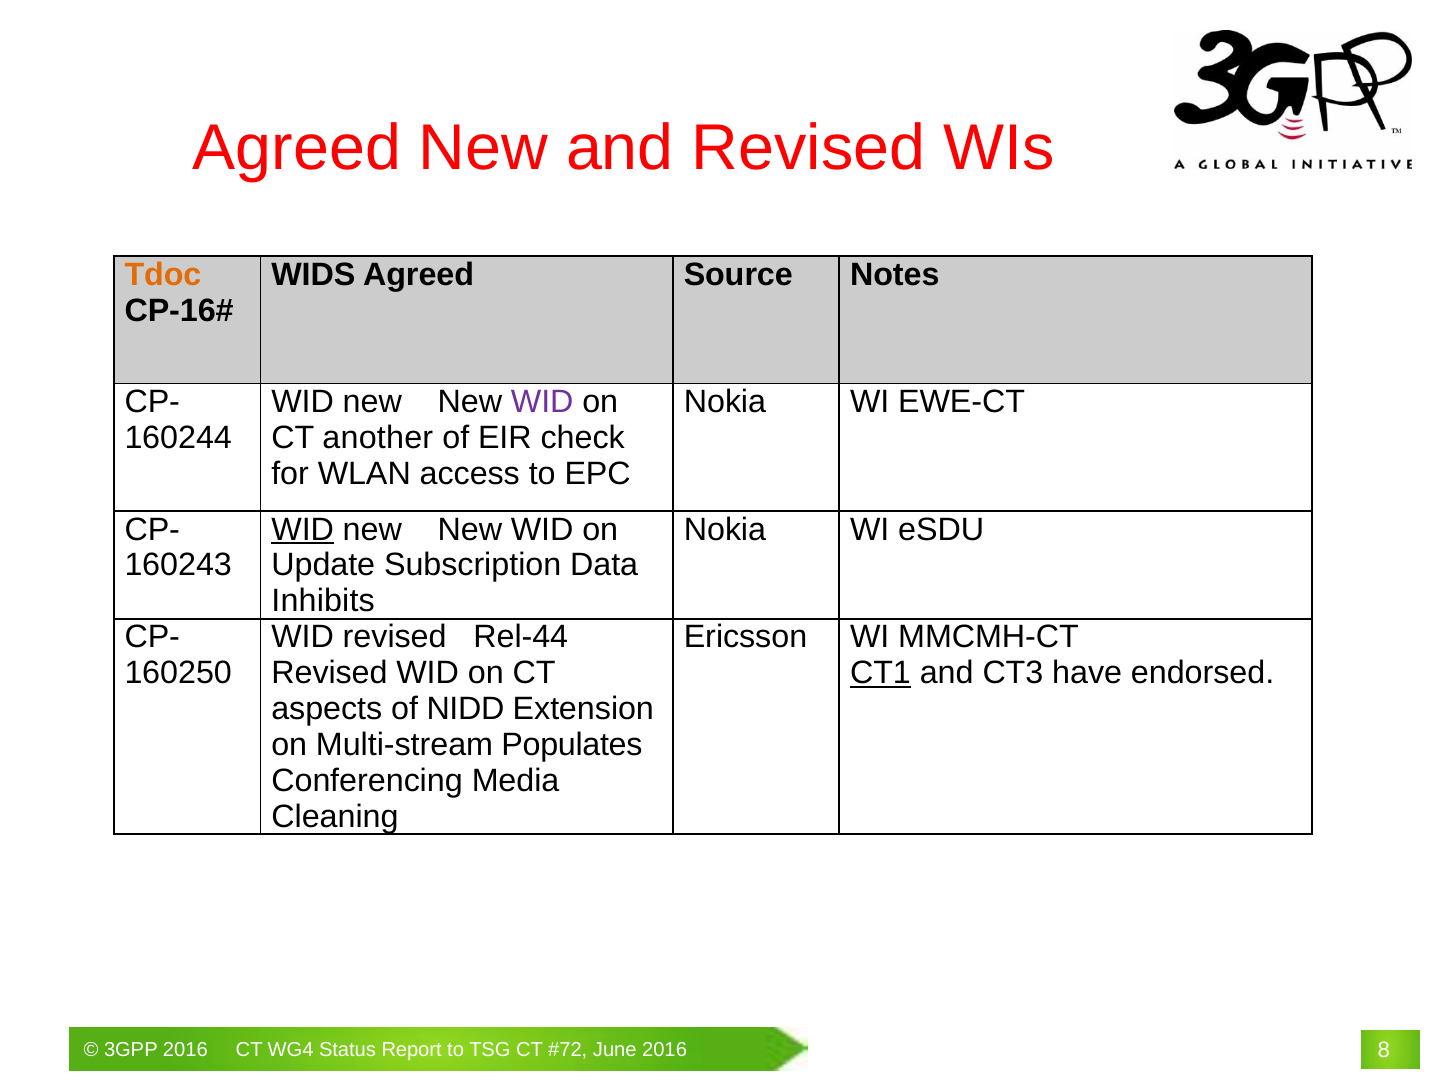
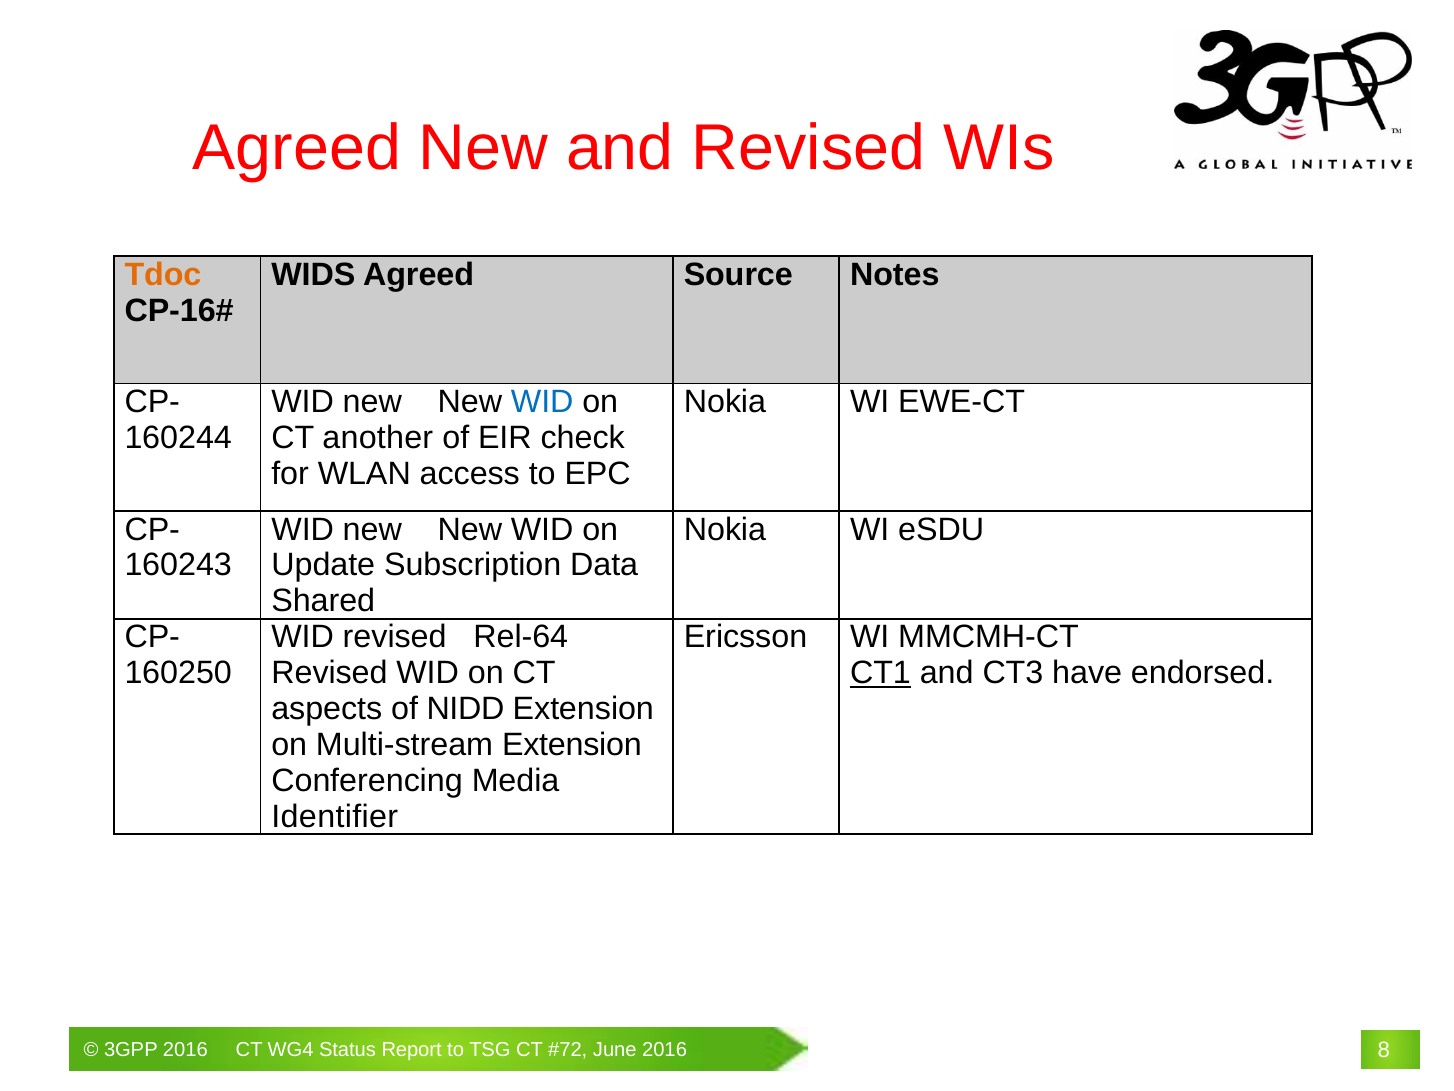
WID at (542, 402) colour: purple -> blue
WID at (303, 529) underline: present -> none
Inhibits: Inhibits -> Shared
Rel-44: Rel-44 -> Rel-64
Multi-stream Populates: Populates -> Extension
Cleaning: Cleaning -> Identifier
